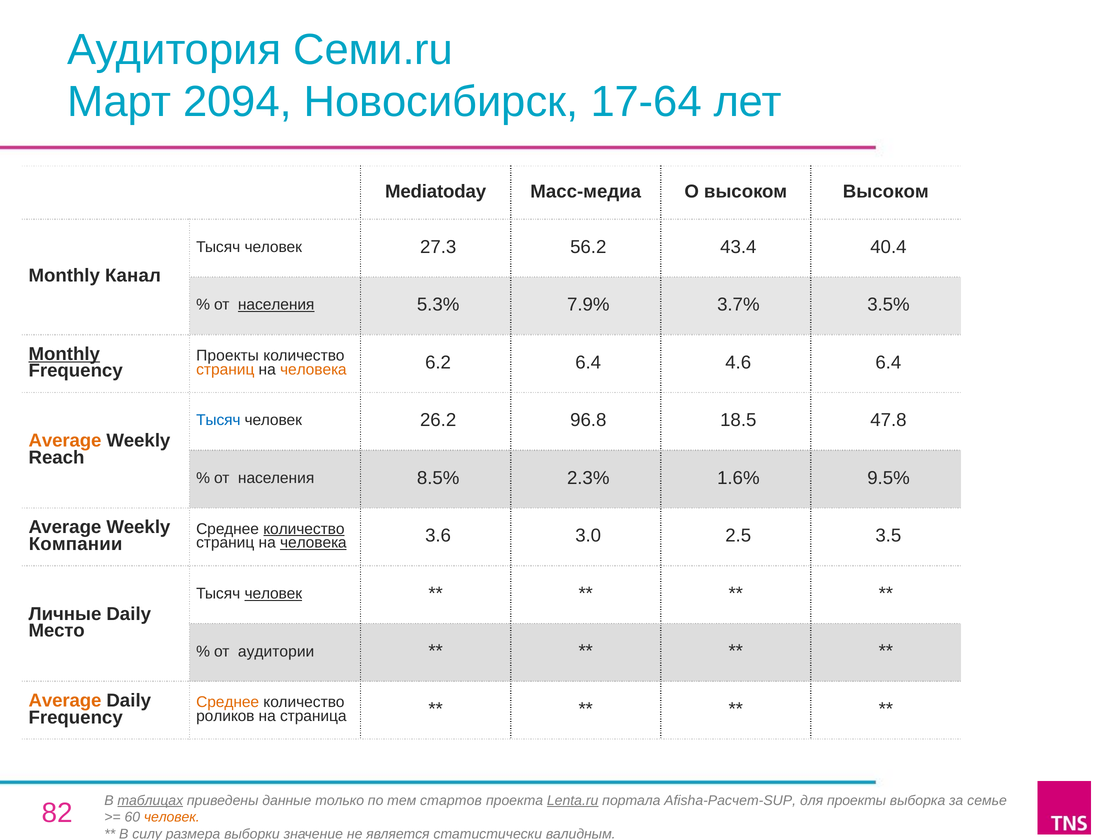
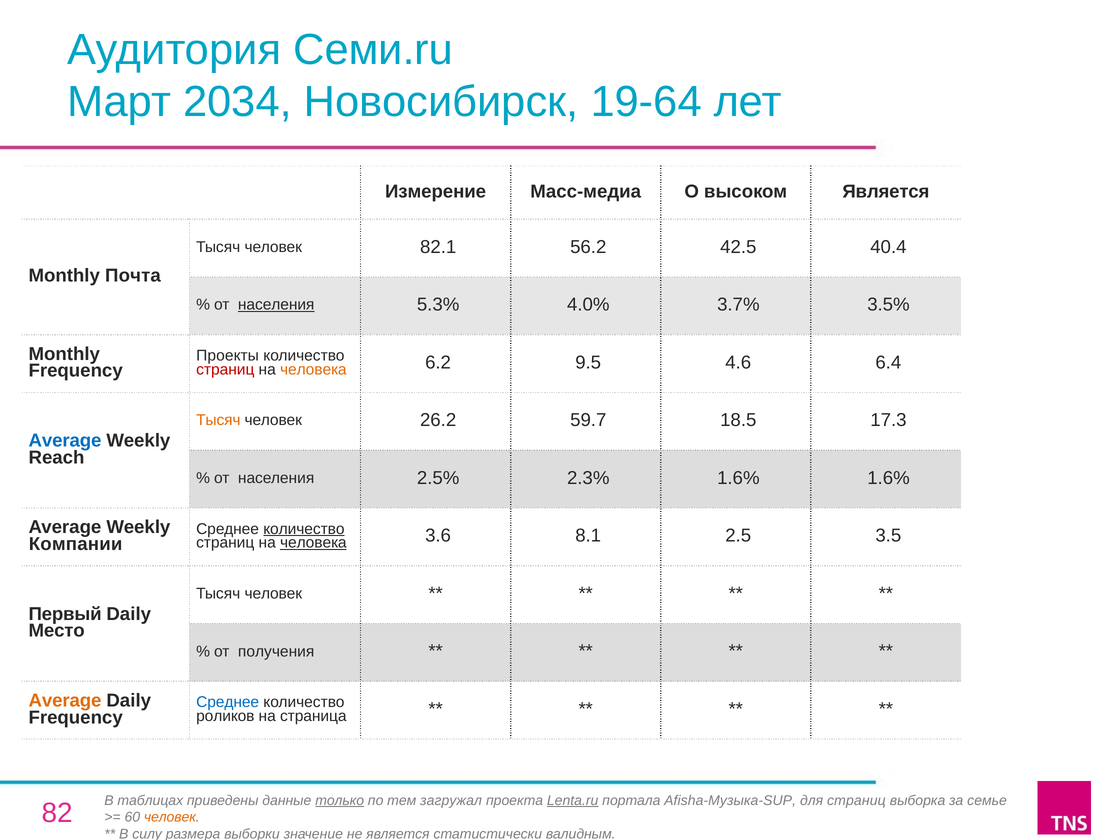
2094: 2094 -> 2034
17-64: 17-64 -> 19-64
Mediatoday: Mediatoday -> Измерение
высоком Высоком: Высоком -> Является
27.3: 27.3 -> 82.1
43.4: 43.4 -> 42.5
Канал: Канал -> Почта
7.9%: 7.9% -> 4.0%
Monthly at (64, 354) underline: present -> none
страниц at (225, 370) colour: orange -> red
6.2 6.4: 6.4 -> 9.5
Тысяч at (218, 420) colour: blue -> orange
96.8: 96.8 -> 59.7
47.8: 47.8 -> 17.3
Average at (65, 441) colour: orange -> blue
8.5%: 8.5% -> 2.5%
1.6% 9.5%: 9.5% -> 1.6%
3.0: 3.0 -> 8.1
человек at (273, 594) underline: present -> none
Личные: Личные -> Первый
аудитории: аудитории -> получения
Среднее at (228, 702) colour: orange -> blue
таблицах underline: present -> none
только underline: none -> present
стартов: стартов -> загружал
Afisha-Расчет-SUP: Afisha-Расчет-SUP -> Afisha-Музыка-SUP
для проекты: проекты -> страниц
